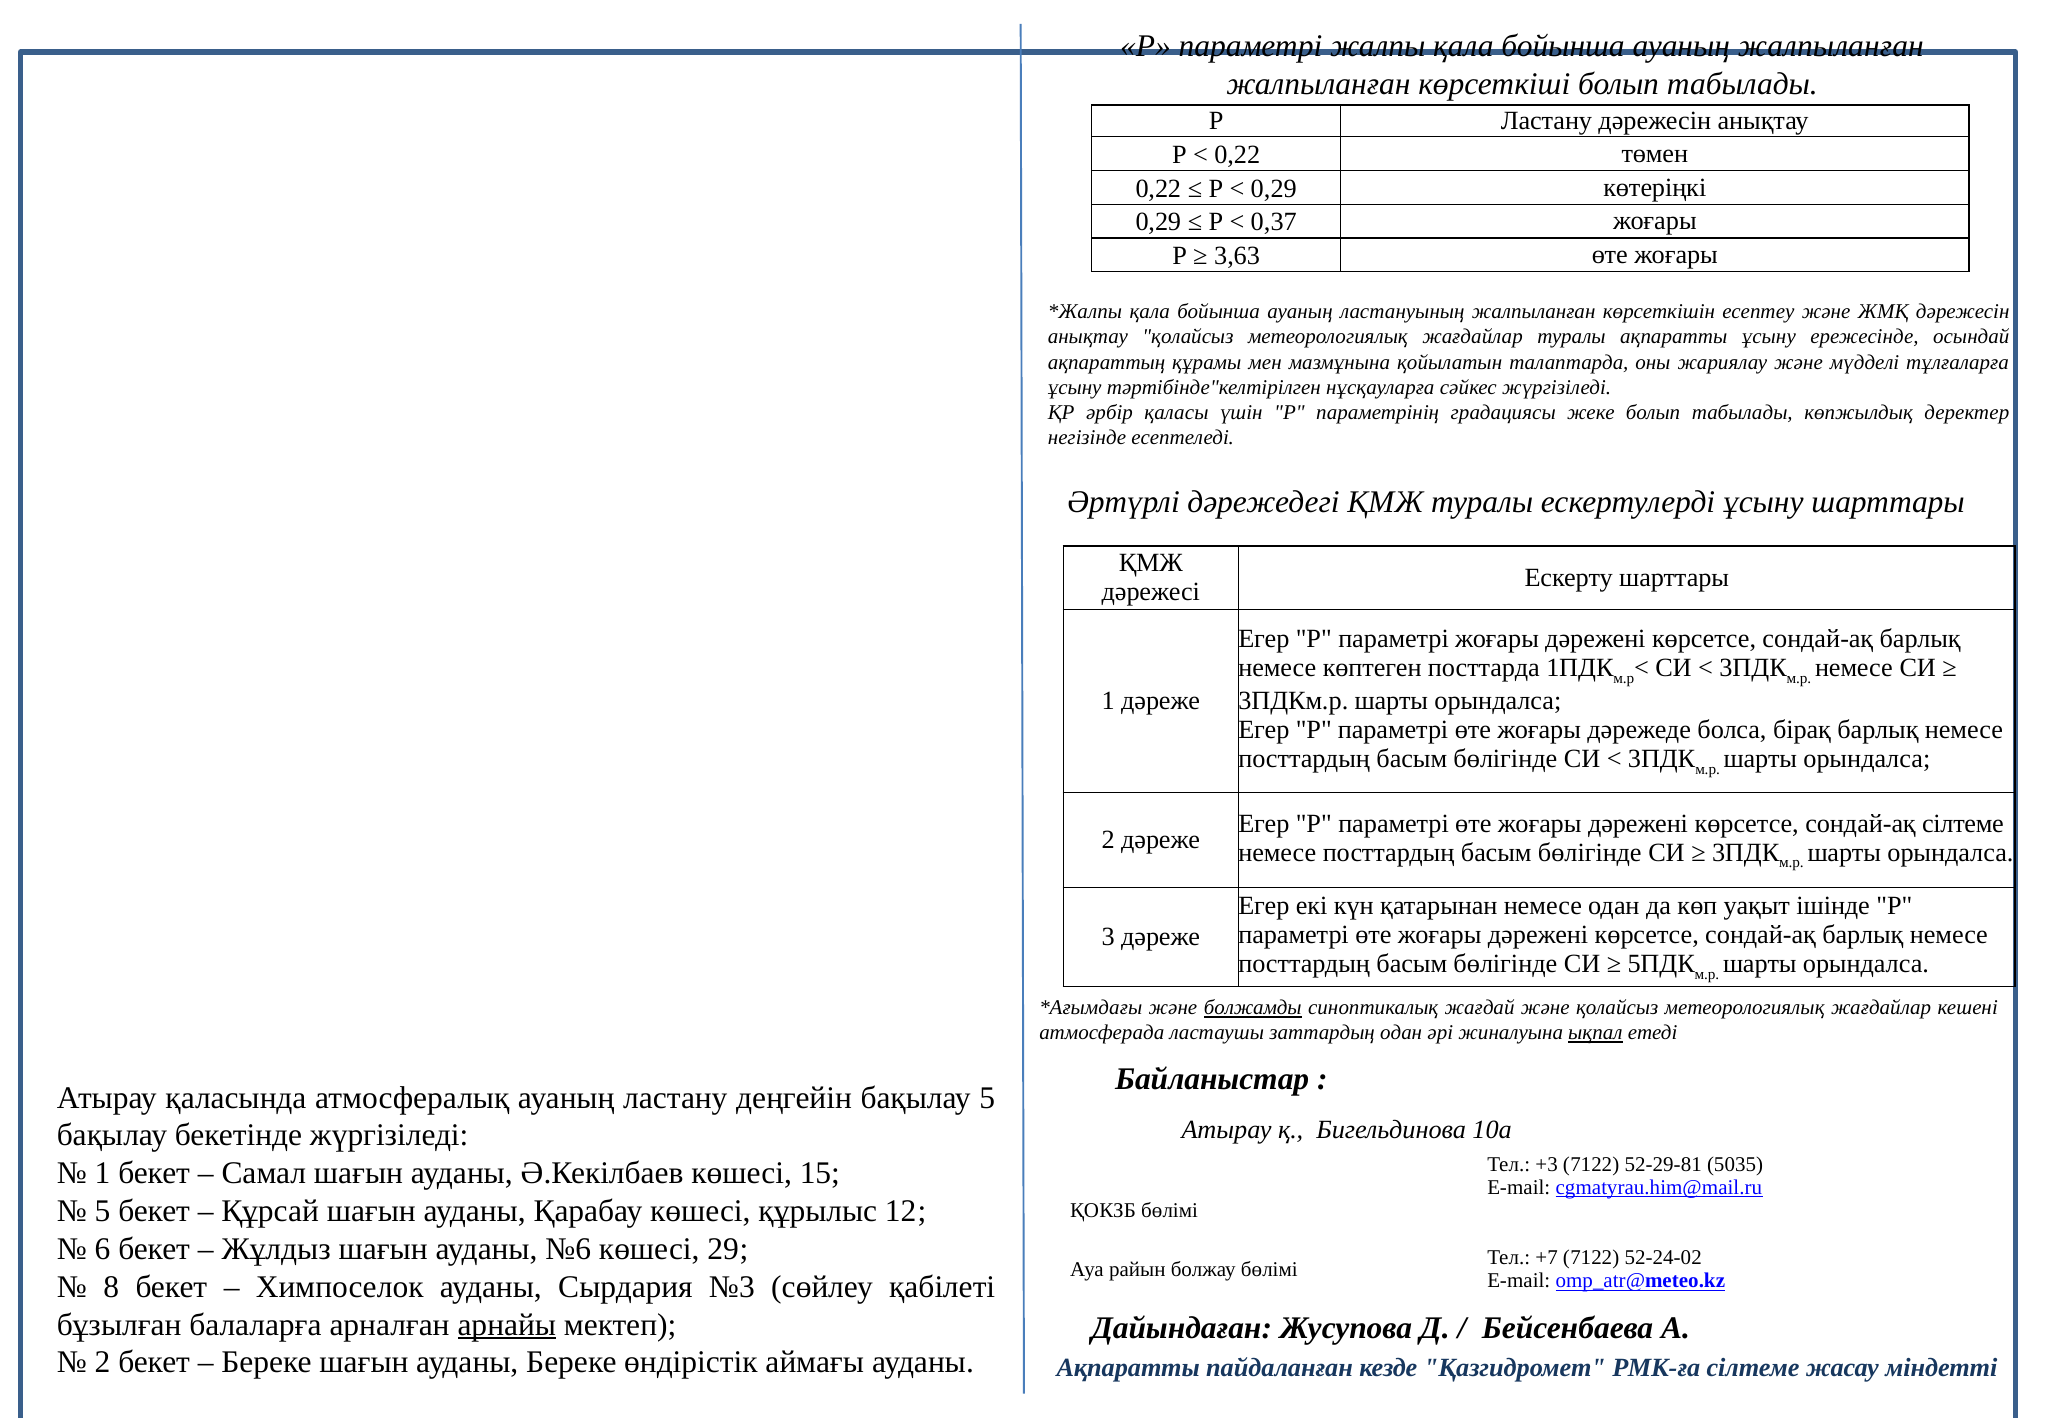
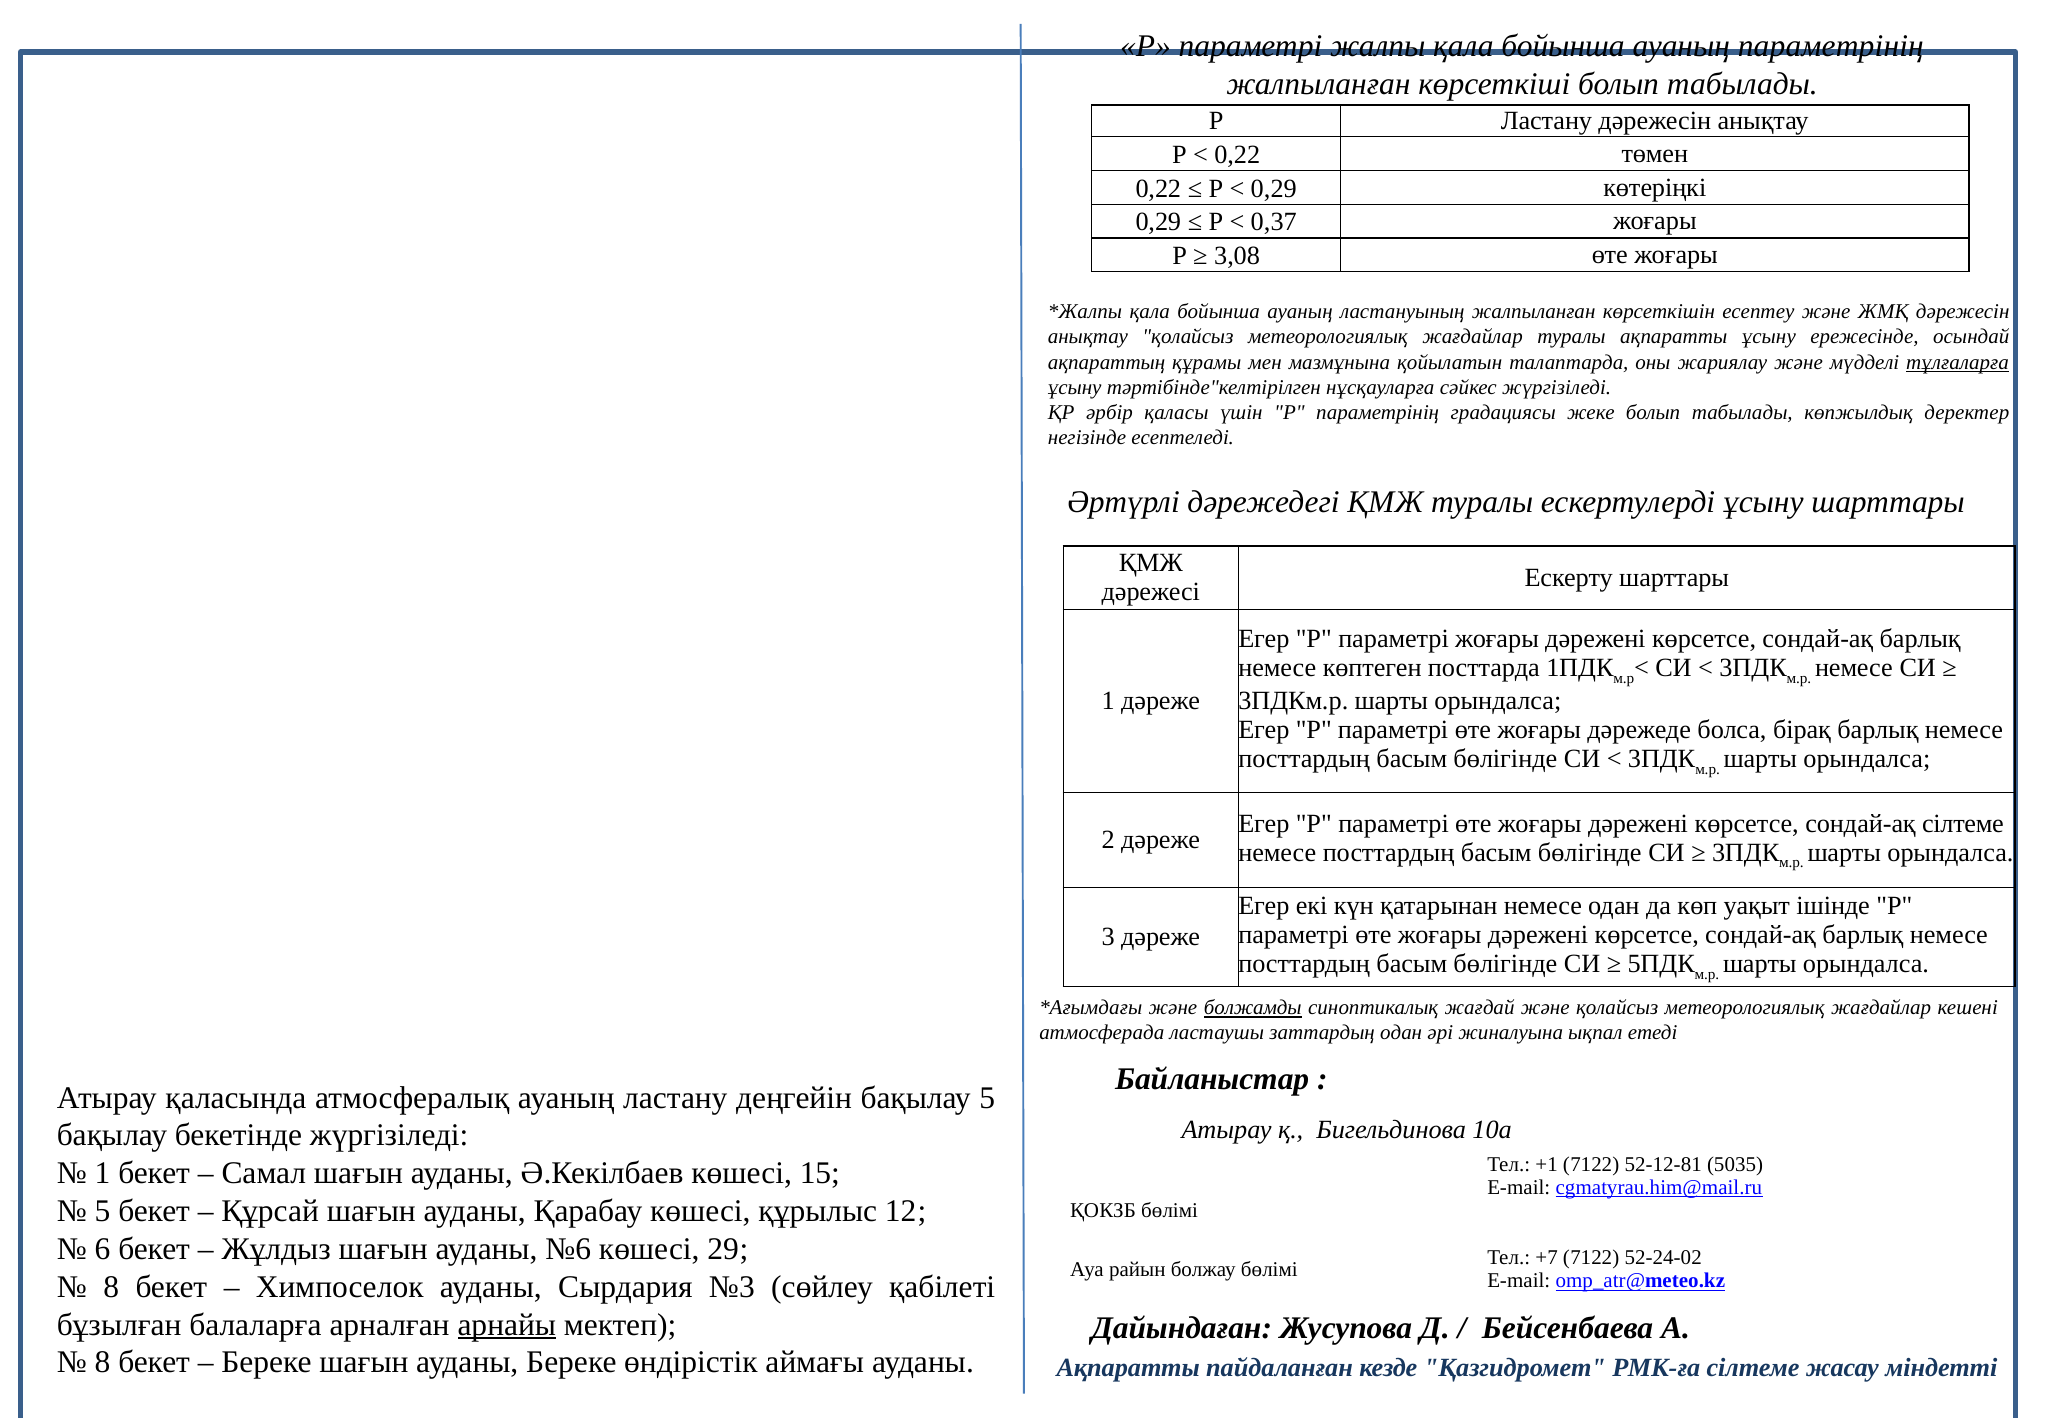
ауаның жалпыланған: жалпыланған -> параметрінің
3,63: 3,63 -> 3,08
тұлғаларға underline: none -> present
ықпал underline: present -> none
+3: +3 -> +1
52-29-81: 52-29-81 -> 52-12-81
2 at (103, 1362): 2 -> 8
